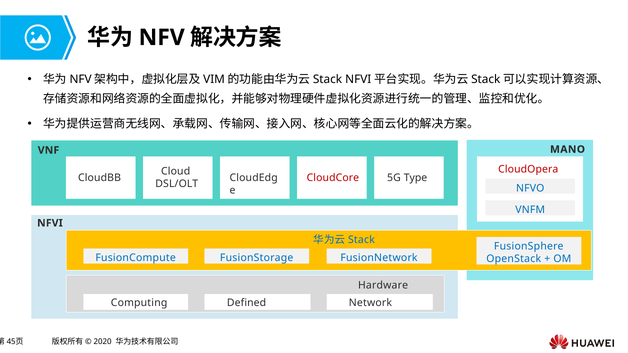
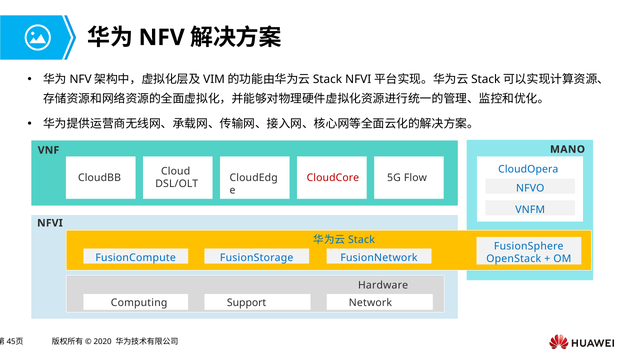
CloudOpera colour: red -> blue
Type: Type -> Flow
Defined: Defined -> Support
